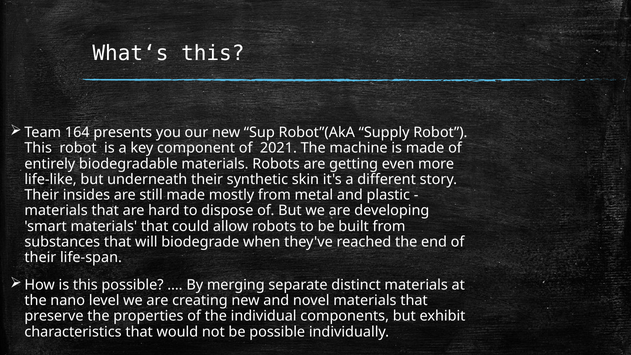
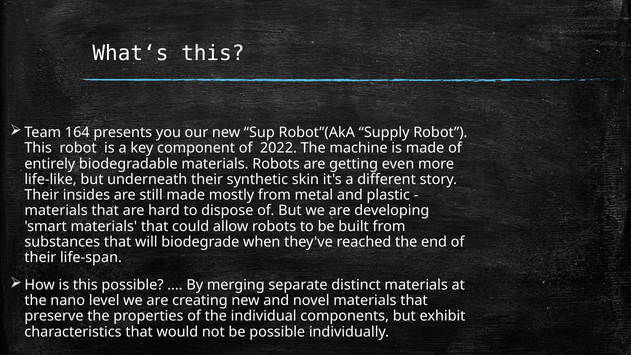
2021: 2021 -> 2022
